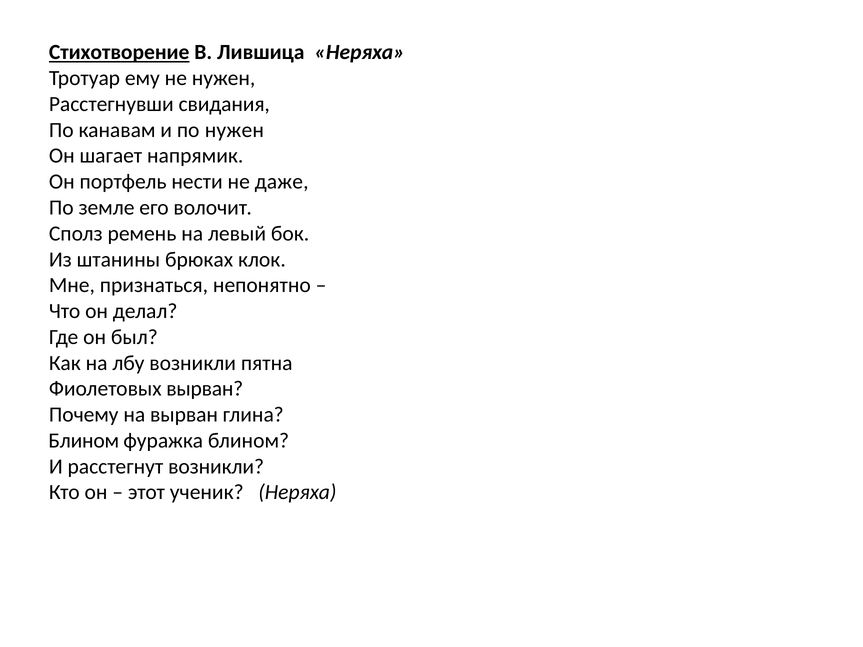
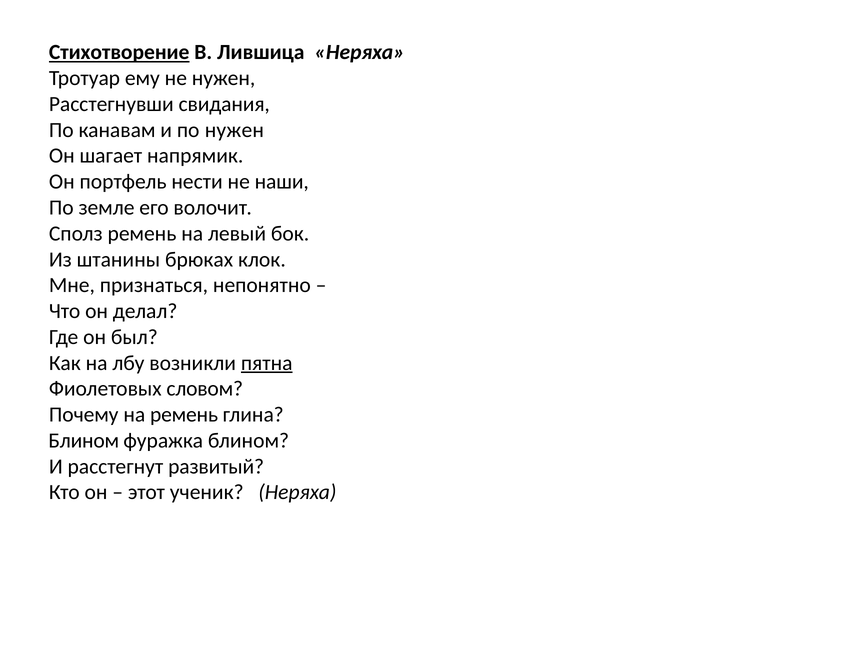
даже: даже -> наши
пятна underline: none -> present
Фиолетовых вырван: вырван -> словом
на вырван: вырван -> ремень
расстегнут возникли: возникли -> развитый
